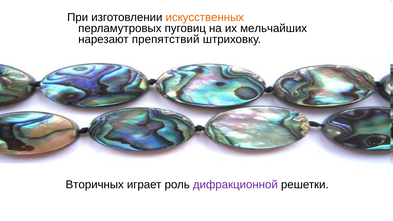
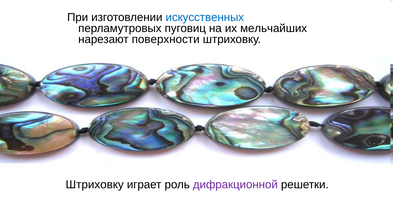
искусственных colour: orange -> blue
препятствий: препятствий -> поверхности
Вторичных at (95, 185): Вторичных -> Штриховку
